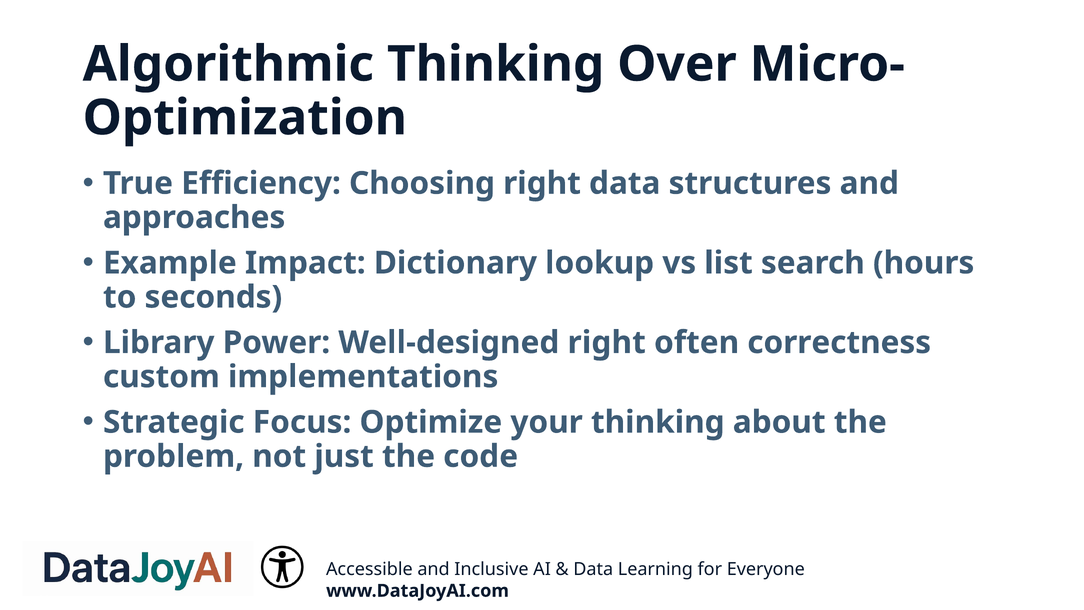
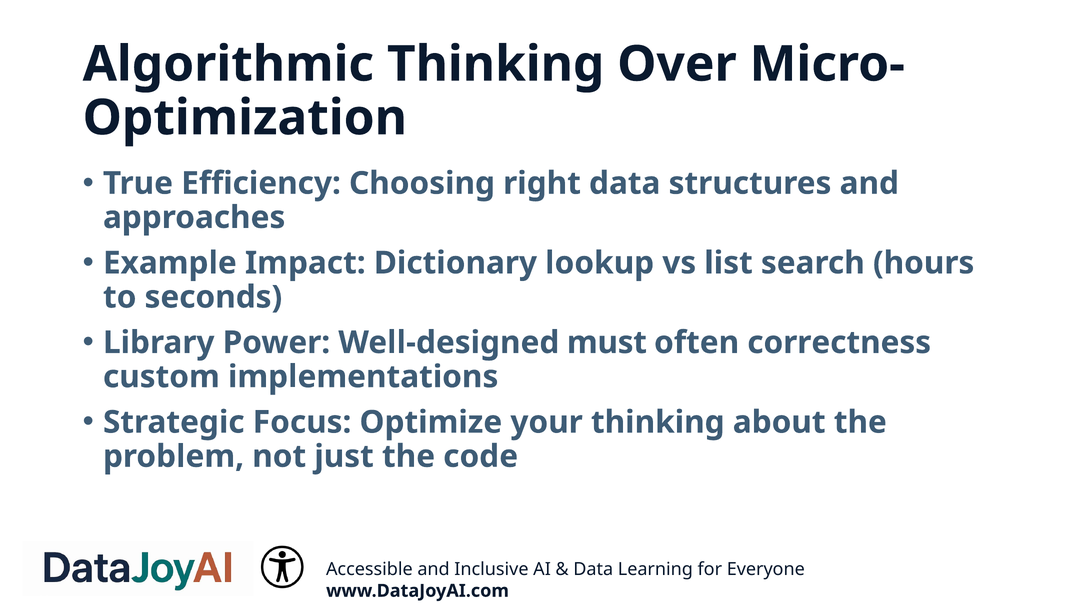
Well-designed right: right -> must
